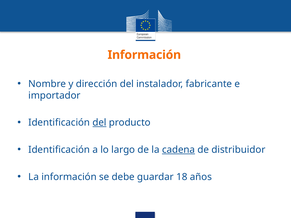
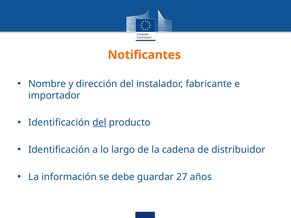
Información at (144, 55): Información -> Notificantes
cadena underline: present -> none
18: 18 -> 27
